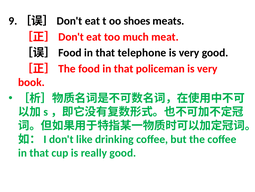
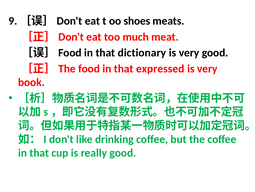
telephone: telephone -> dictionary
policeman: policeman -> expressed
